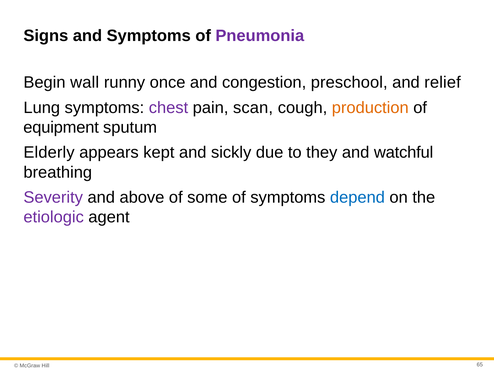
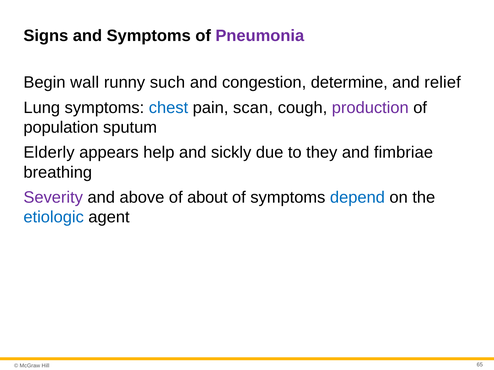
once: once -> such
preschool: preschool -> determine
chest colour: purple -> blue
production colour: orange -> purple
equipment: equipment -> population
kept: kept -> help
watchful: watchful -> fimbriae
some: some -> about
etiologic colour: purple -> blue
